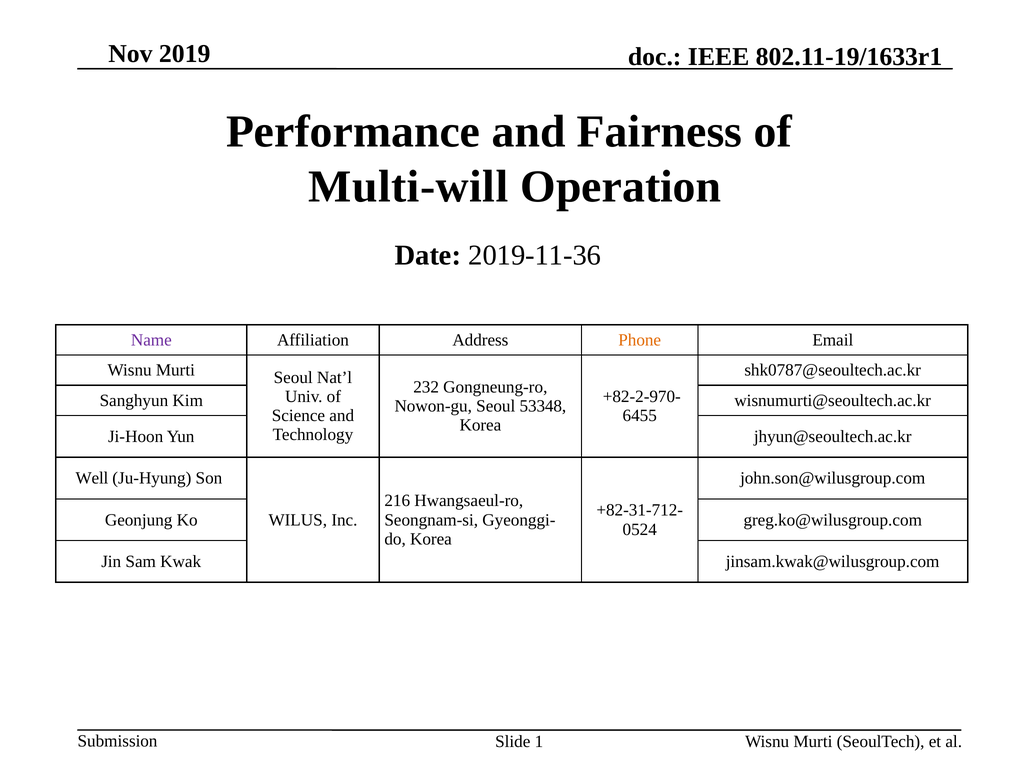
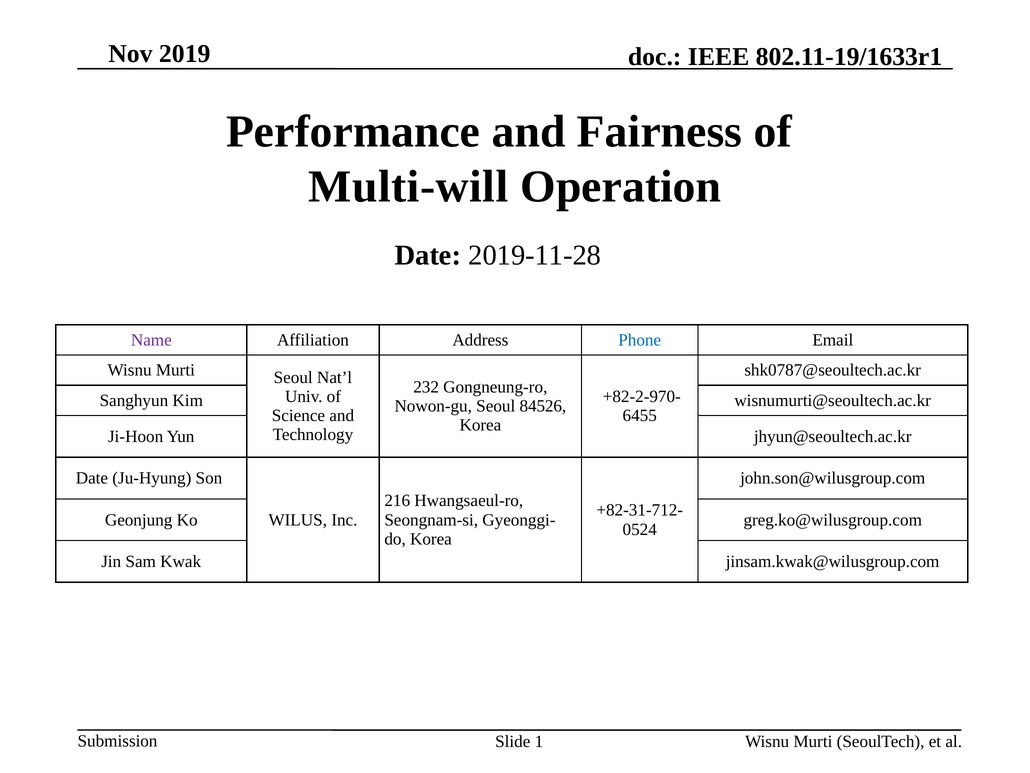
2019-11-36: 2019-11-36 -> 2019-11-28
Phone colour: orange -> blue
53348: 53348 -> 84526
Well at (92, 478): Well -> Date
